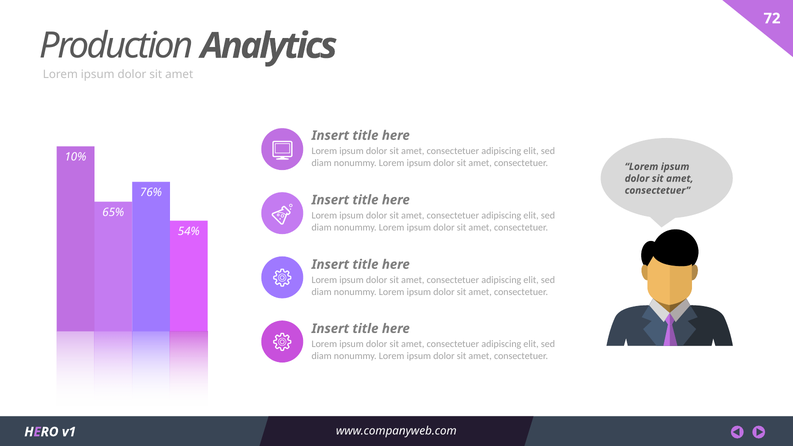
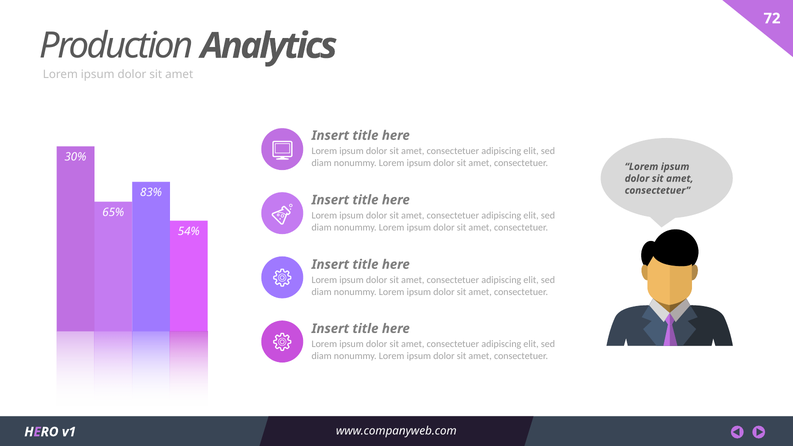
10%: 10% -> 30%
76%: 76% -> 83%
